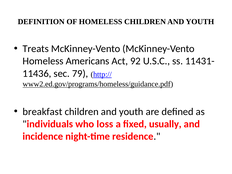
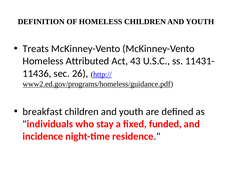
Americans: Americans -> Attributed
92: 92 -> 43
79: 79 -> 26
loss: loss -> stay
usually: usually -> funded
